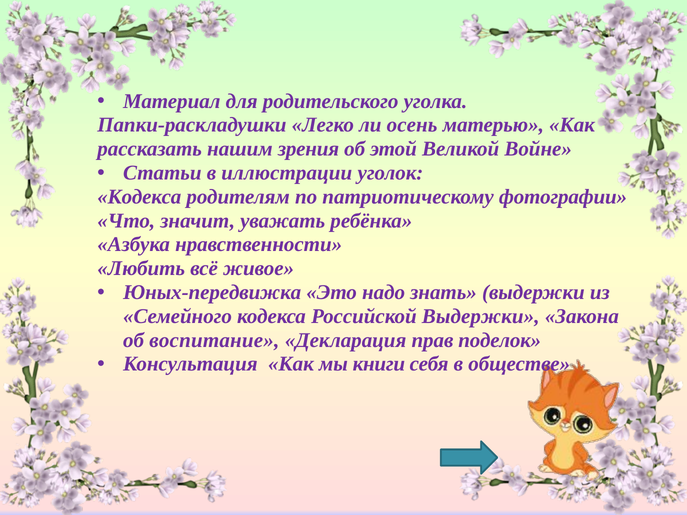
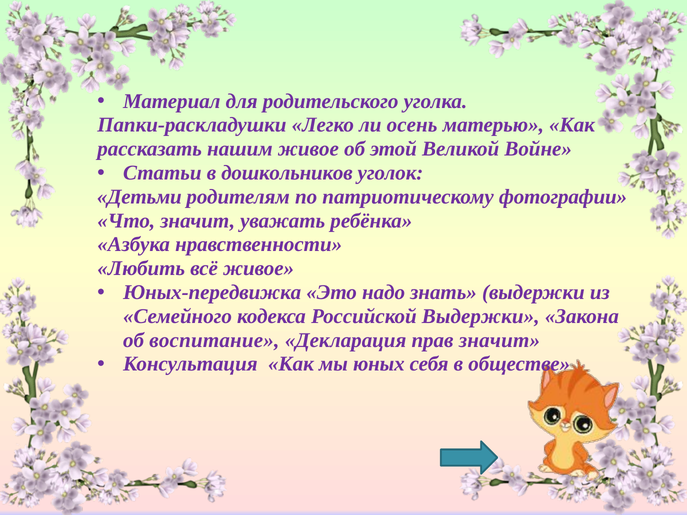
нашим зрения: зрения -> живое
иллюстрации: иллюстрации -> дошкольников
Кодекса at (139, 197): Кодекса -> Детьми
прав поделок: поделок -> значит
книги: книги -> юных
